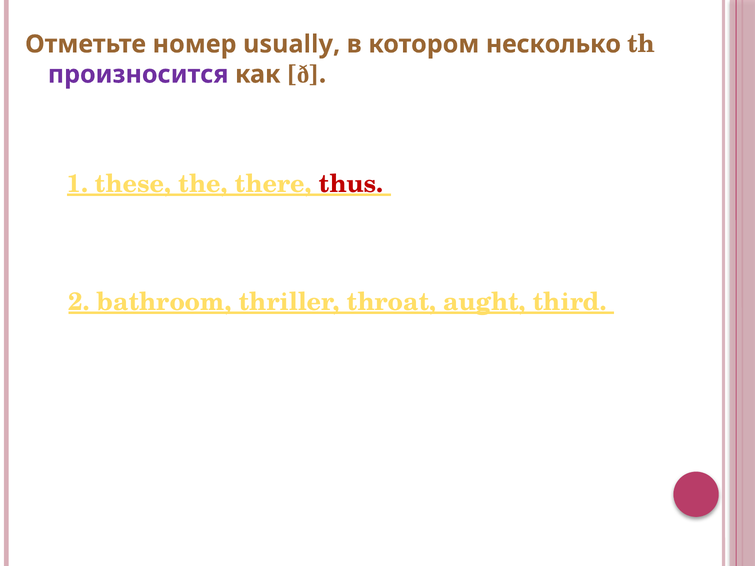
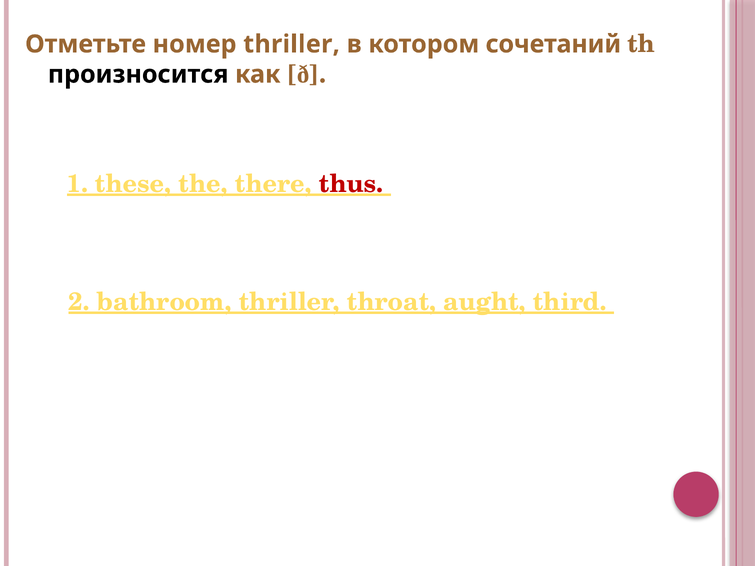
номер usually: usually -> thriller
несколько: несколько -> сочетаний
произносится colour: purple -> black
